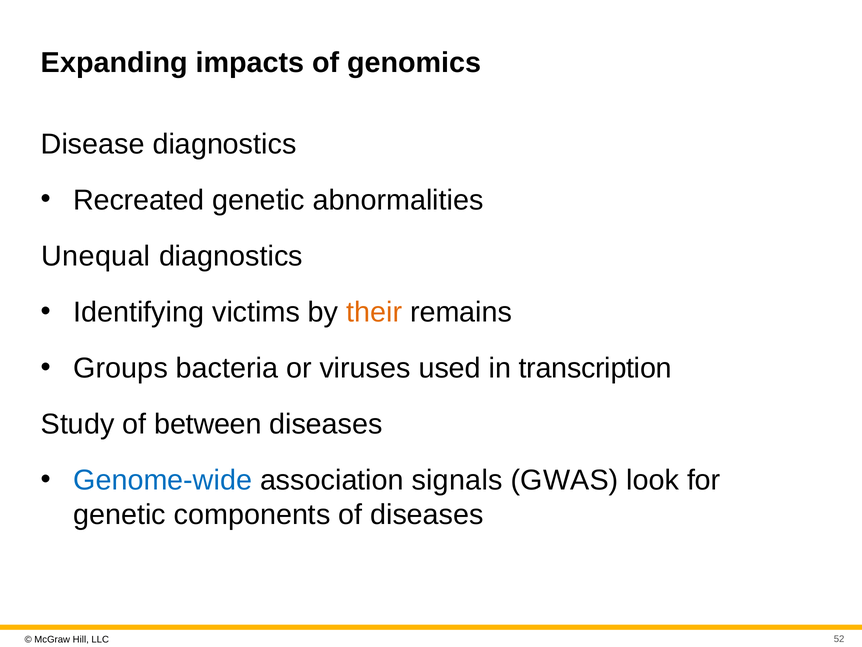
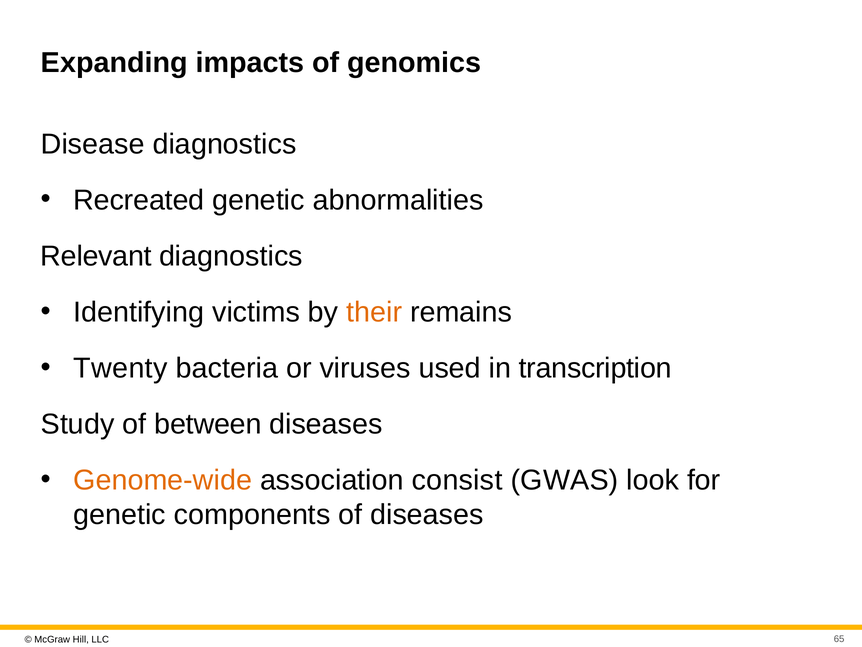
Unequal: Unequal -> Relevant
Groups: Groups -> Twenty
Genome-wide colour: blue -> orange
signals: signals -> consist
52: 52 -> 65
